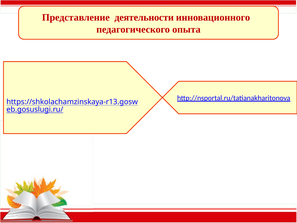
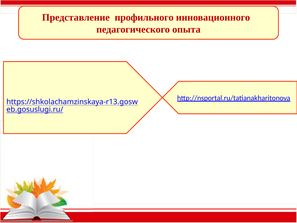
деятельности: деятельности -> профильного
